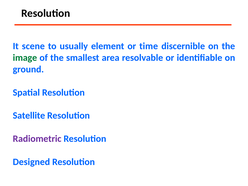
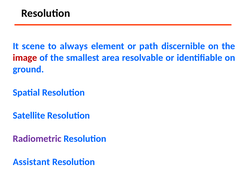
usually: usually -> always
time: time -> path
image colour: green -> red
Designed: Designed -> Assistant
